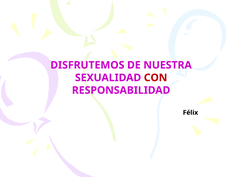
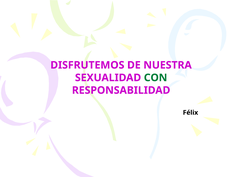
CON colour: red -> green
